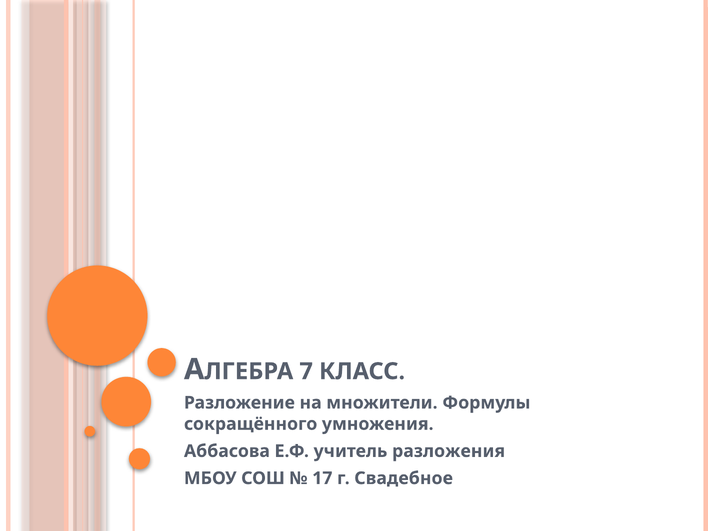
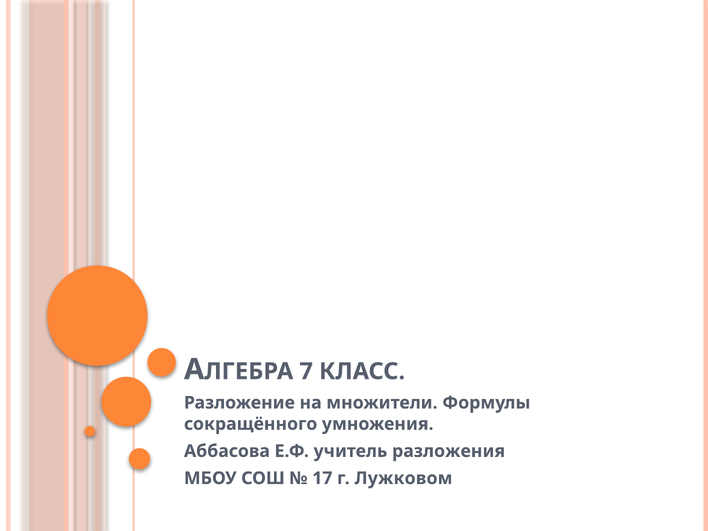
Свадебное: Свадебное -> Лужковом
